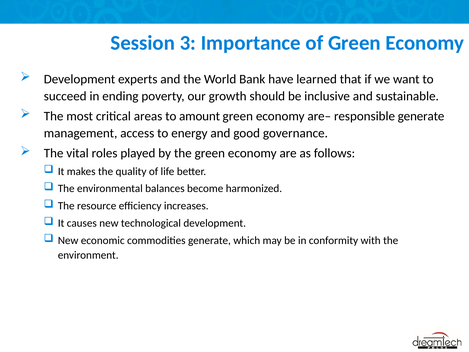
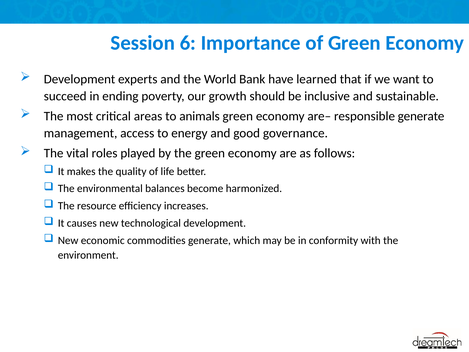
3: 3 -> 6
amount: amount -> animals
